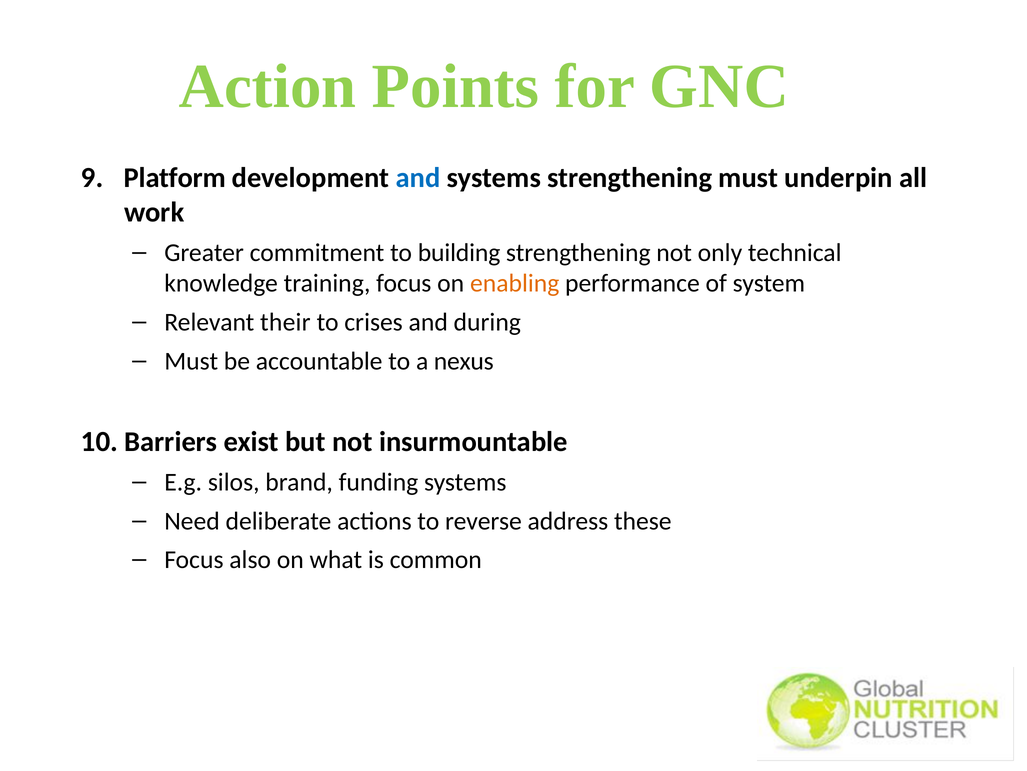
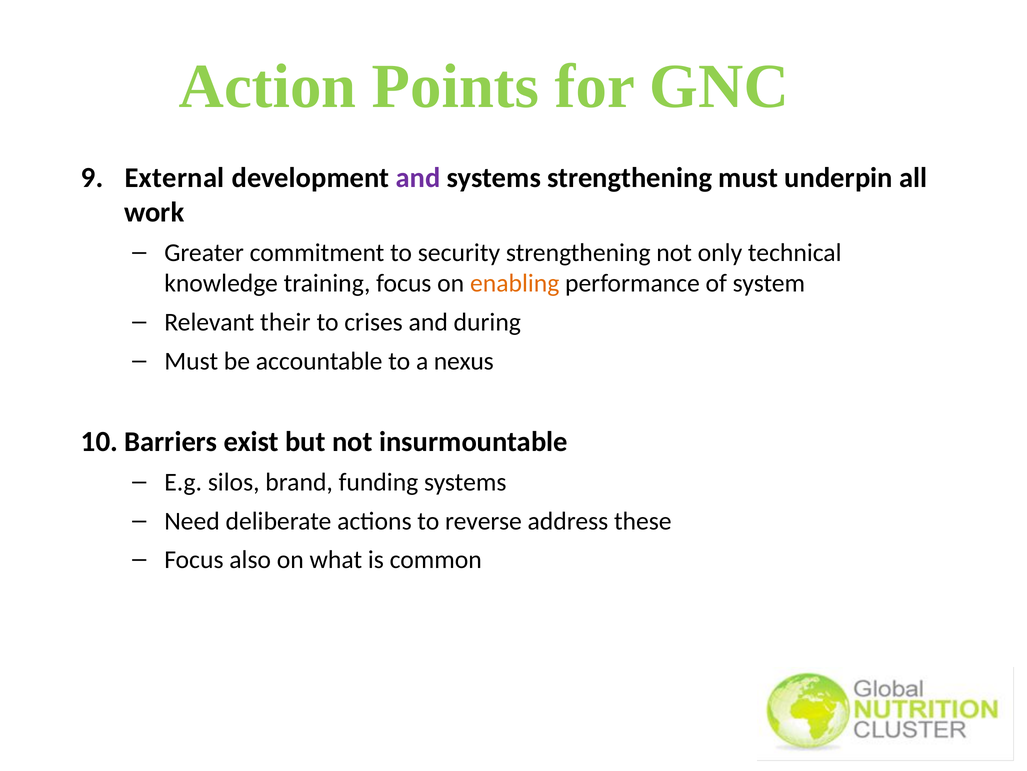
Platform: Platform -> External
and at (418, 178) colour: blue -> purple
building: building -> security
